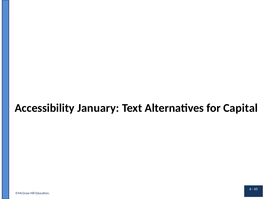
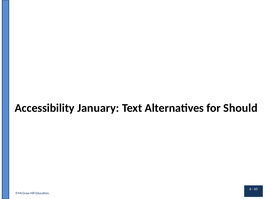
Capital: Capital -> Should
